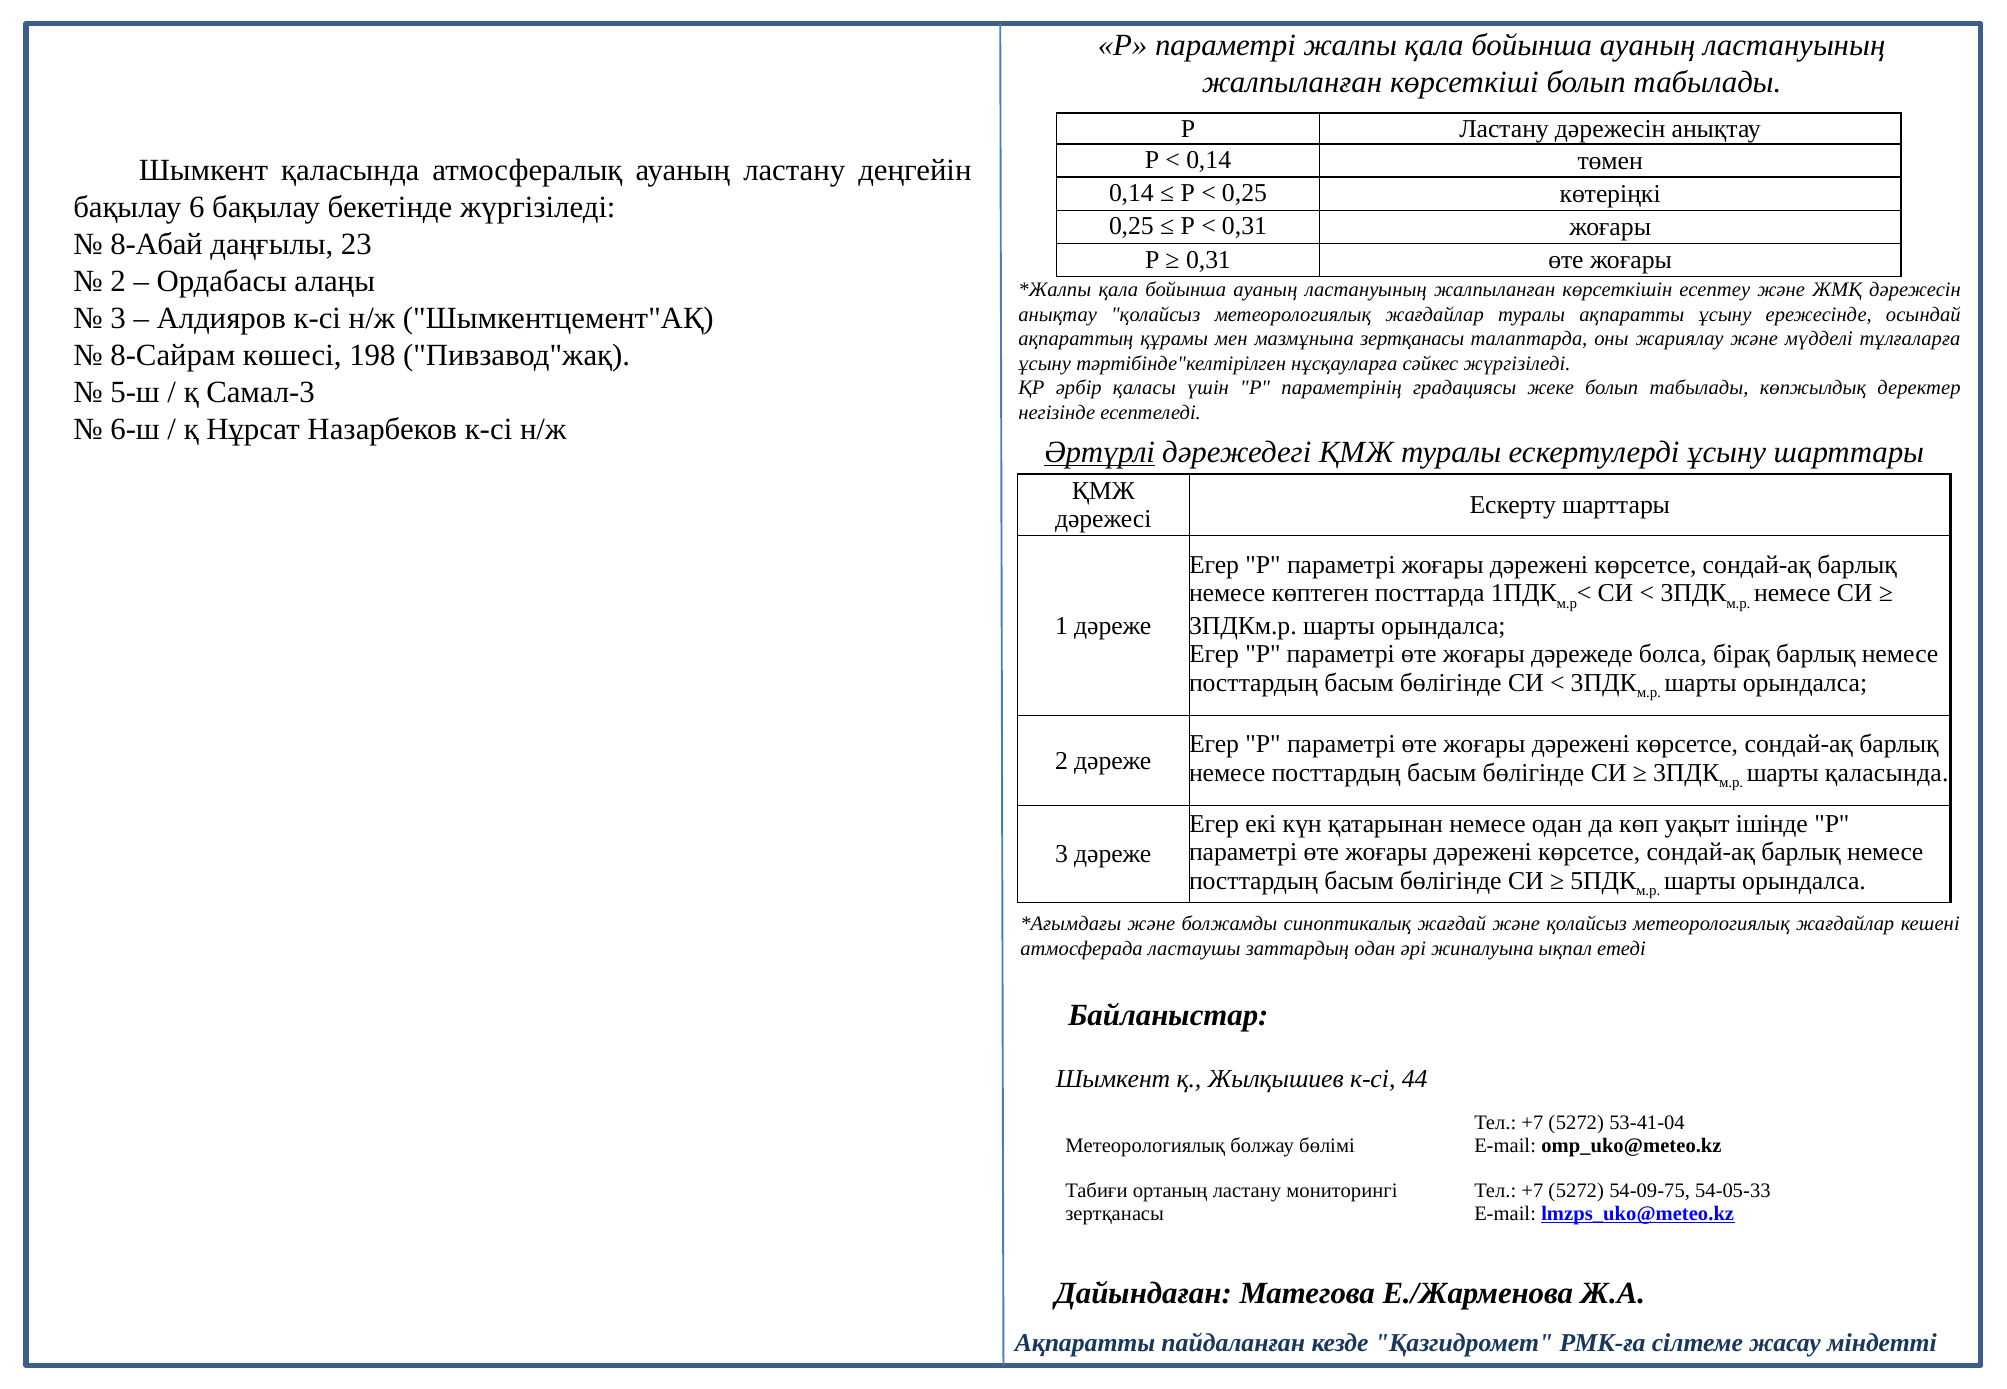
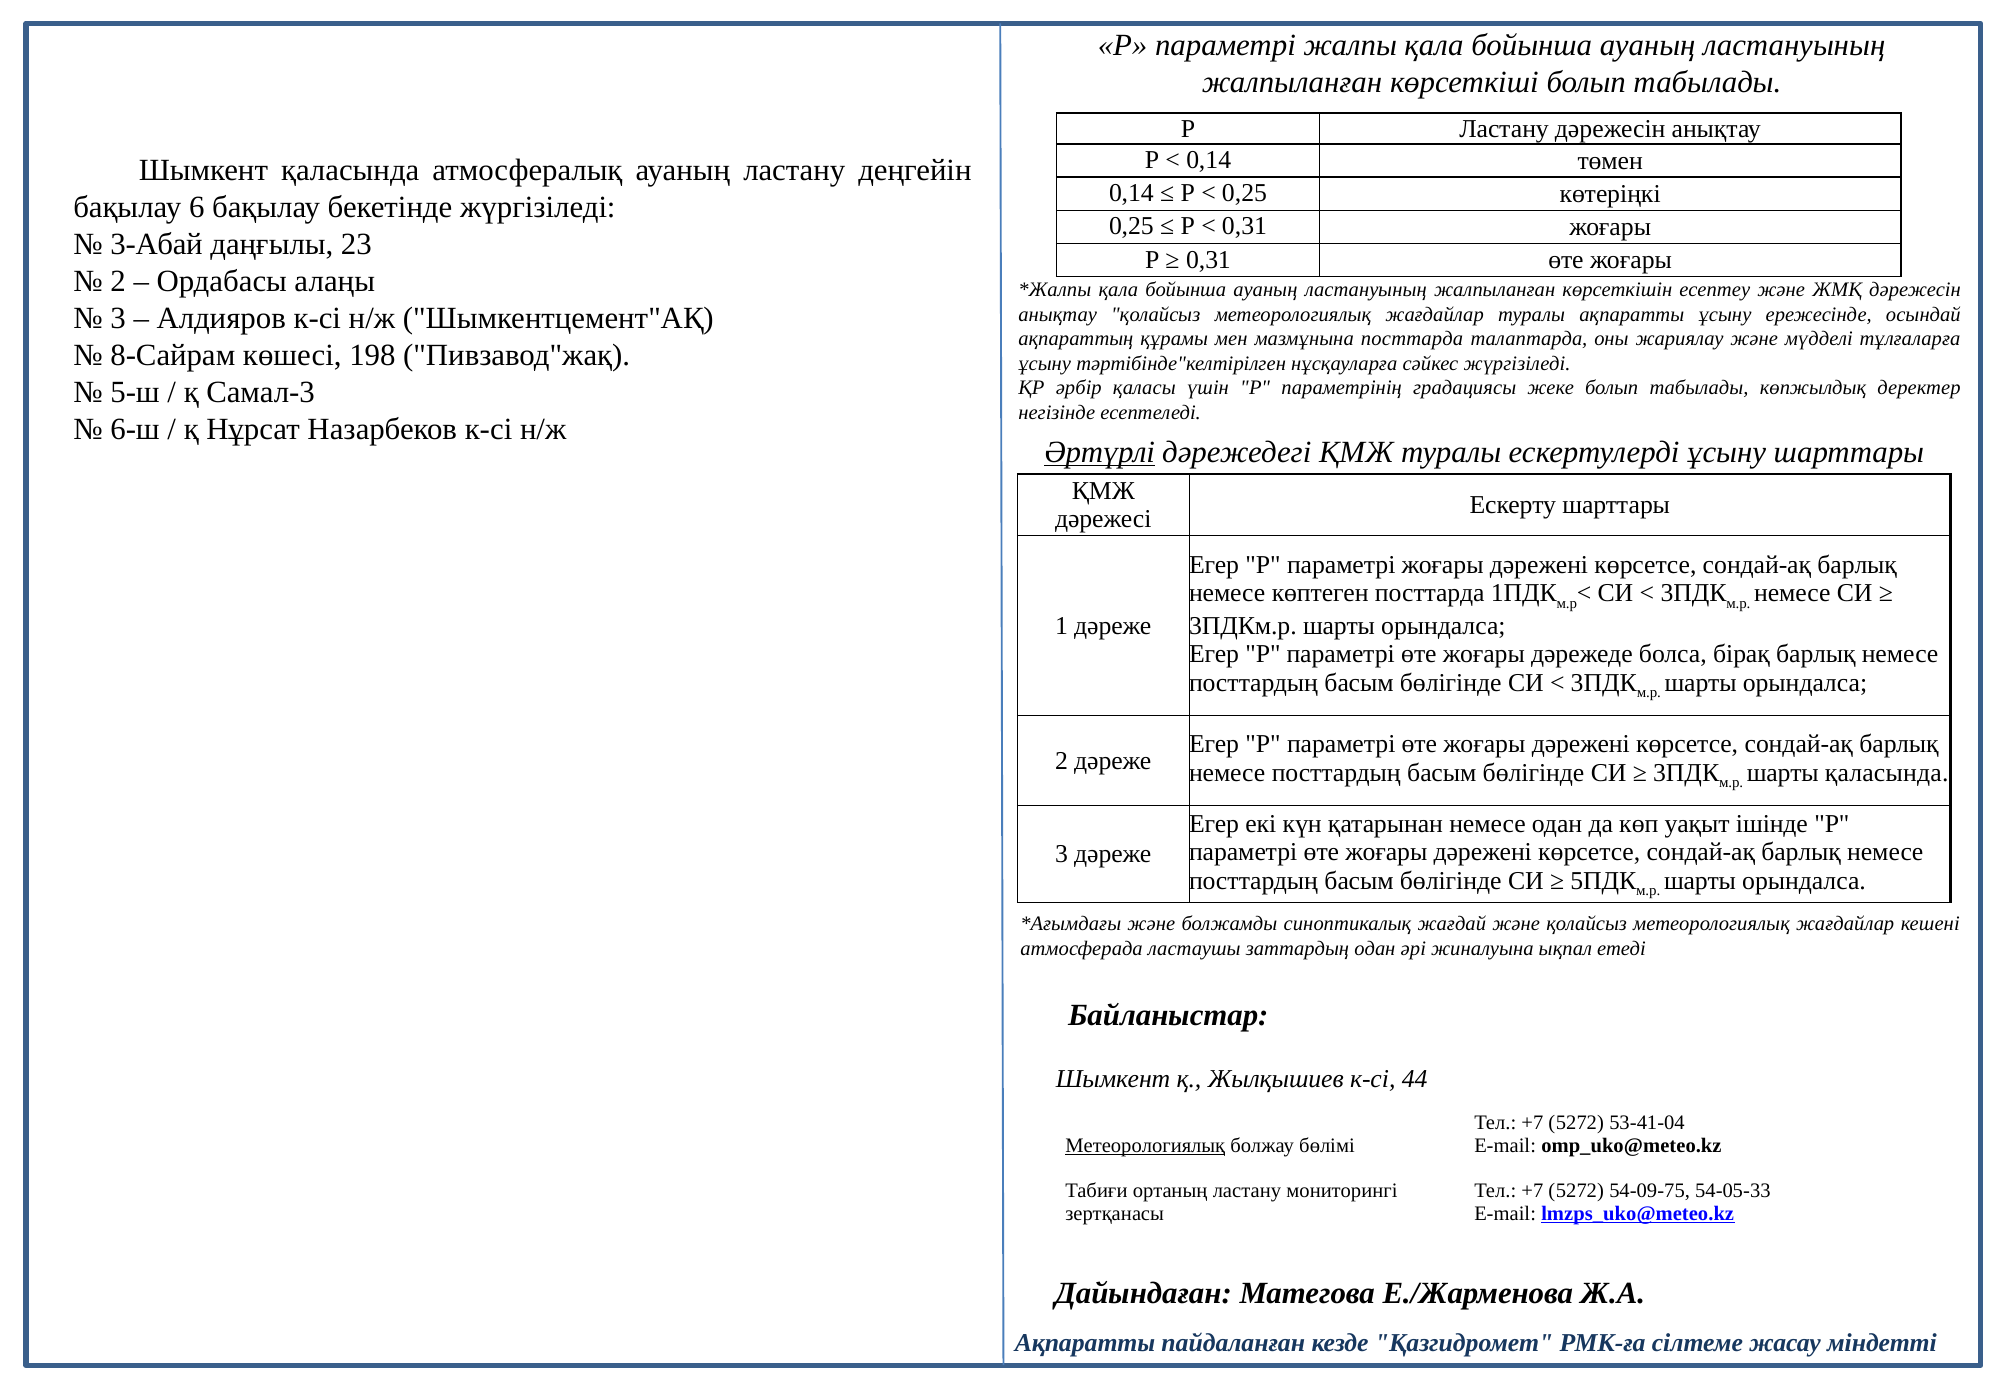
8-Абай: 8-Абай -> 3-Абай
мазмұнына зертқанасы: зертқанасы -> посттарда
Метеорологиялық at (1145, 1146) underline: none -> present
